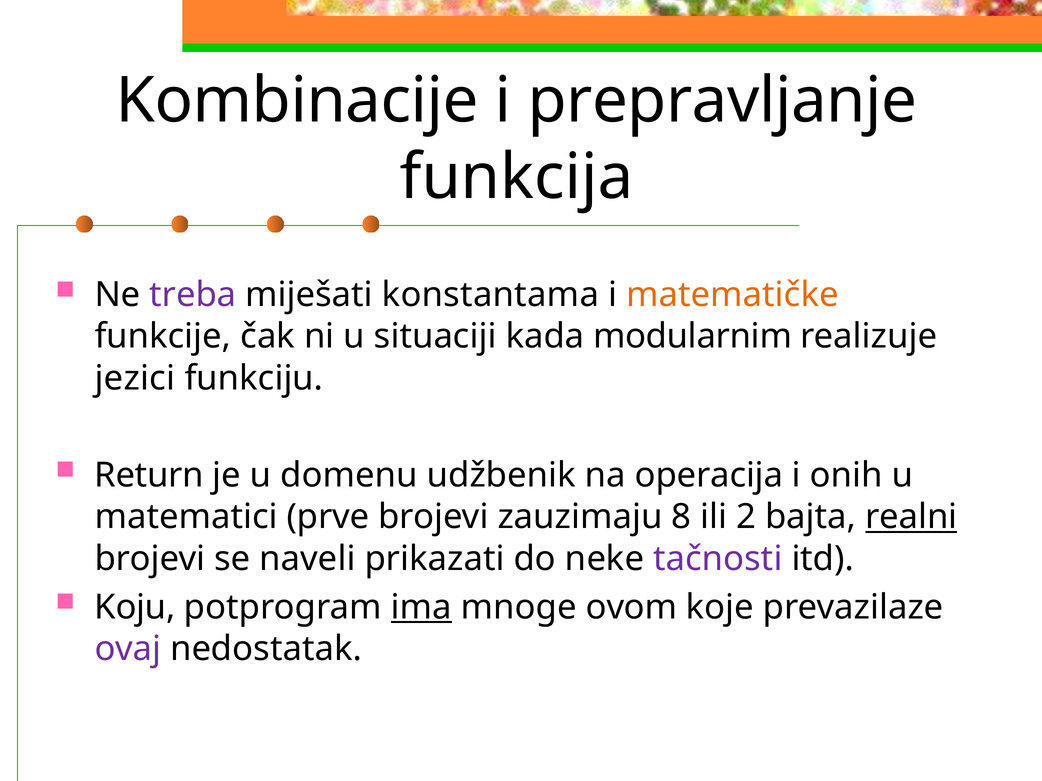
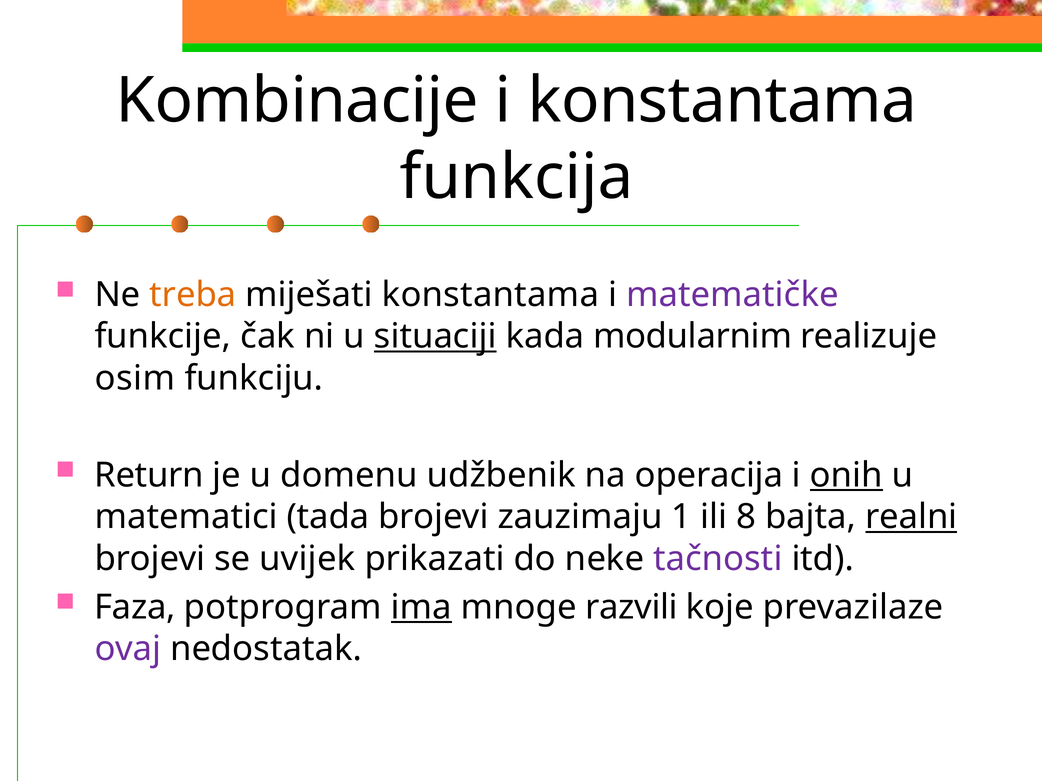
i prepravljanje: prepravljanje -> konstantama
treba colour: purple -> orange
matematičke colour: orange -> purple
situaciji underline: none -> present
jezici: jezici -> osim
onih underline: none -> present
prve: prve -> tada
8: 8 -> 1
2: 2 -> 8
naveli: naveli -> uvijek
Koju: Koju -> Faza
ovom: ovom -> razvili
